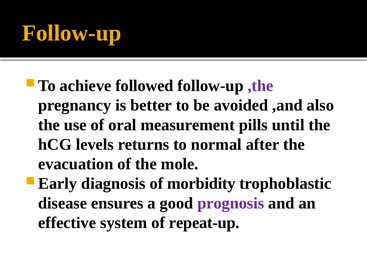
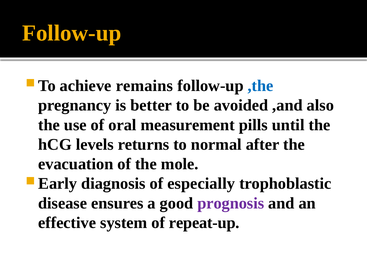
followed: followed -> remains
,the colour: purple -> blue
morbidity: morbidity -> especially
